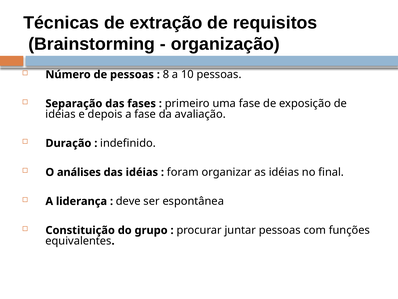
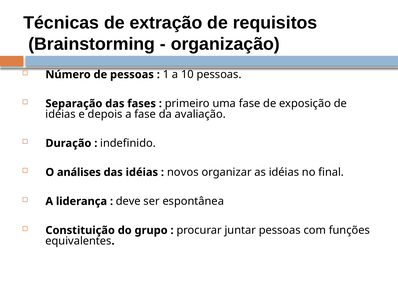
8: 8 -> 1
foram: foram -> novos
